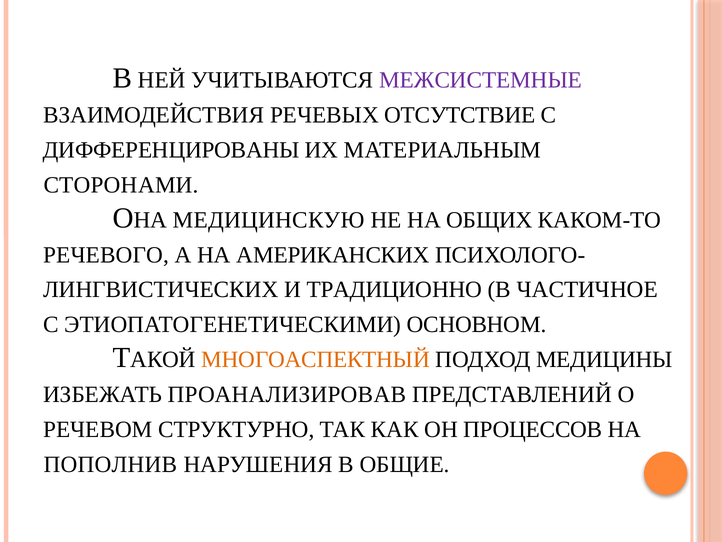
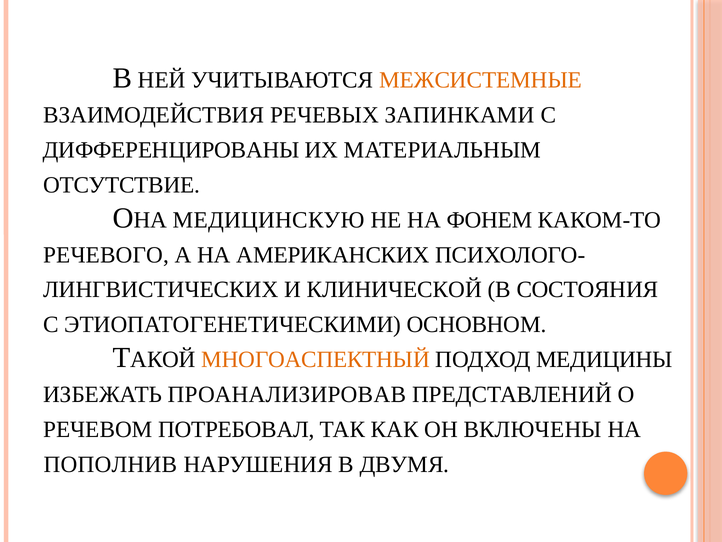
МЕЖСИСТЕМНЫЕ colour: purple -> orange
ОТСУТСТВИЕ: ОТСУТСТВИЕ -> ЗАПИНКАМИ
СТОРОНАМИ: СТОРОНАМИ -> ОТСУТСТВИЕ
ОБЩИХ: ОБЩИХ -> ФОНЕМ
ТРАДИЦИОННО: ТРАДИЦИОННО -> КЛИНИЧЕСКОЙ
ЧАСТИЧНОЕ: ЧАСТИЧНОЕ -> СОСТОЯНИЯ
СТРУКТУРНО: СТРУКТУРНО -> ПОТРЕБОВАЛ
ПРОЦЕССОВ: ПРОЦЕССОВ -> ВКЛЮЧЕНЫ
ОБЩИЕ: ОБЩИЕ -> ДВУМЯ
